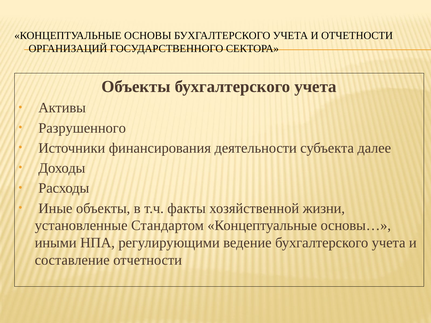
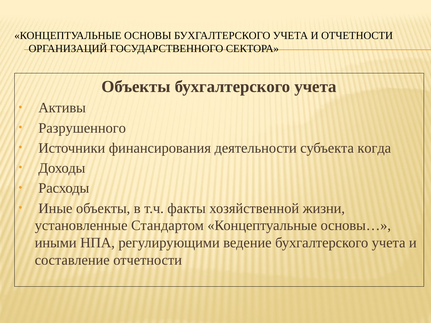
далее: далее -> когда
